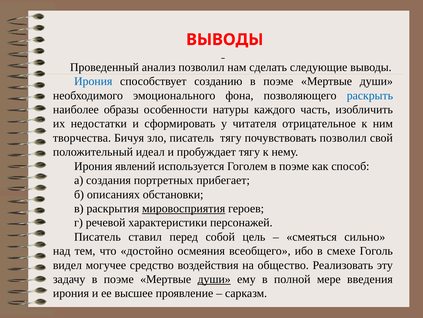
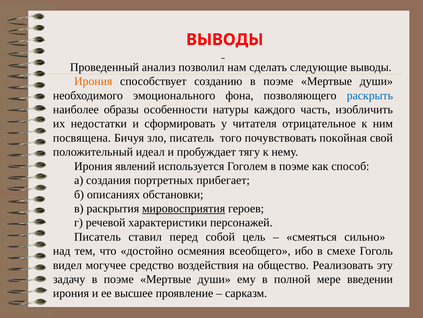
Ирония at (93, 81) colour: blue -> orange
творчества: творчества -> посвящена
писатель тягу: тягу -> того
почувствовать позволил: позволил -> покойная
души at (214, 279) underline: present -> none
введения: введения -> введении
